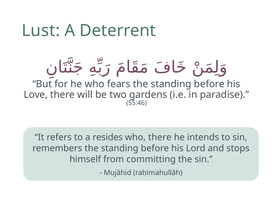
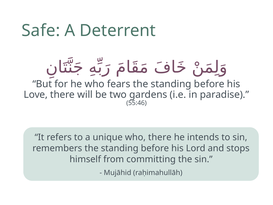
Lust: Lust -> Safe
resides: resides -> unique
